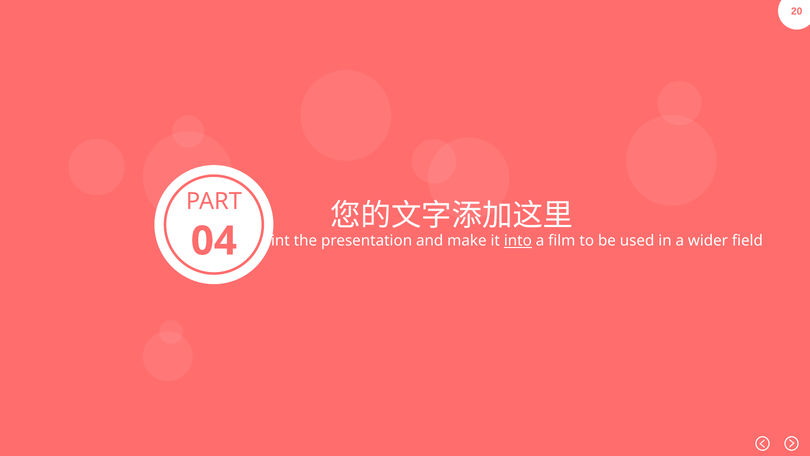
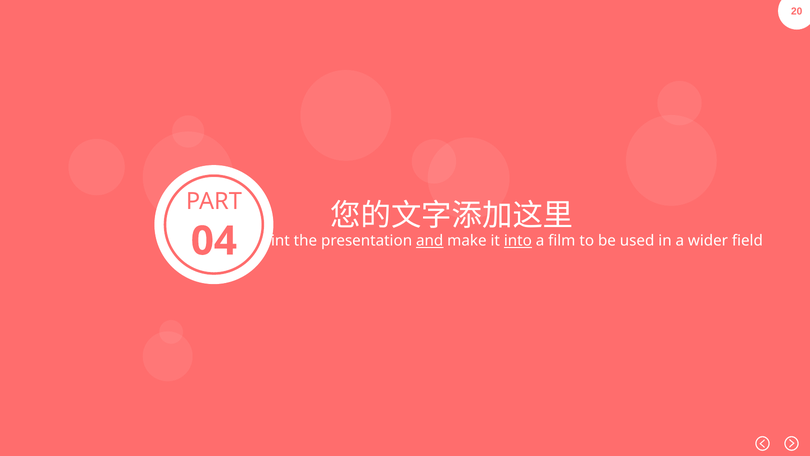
and underline: none -> present
